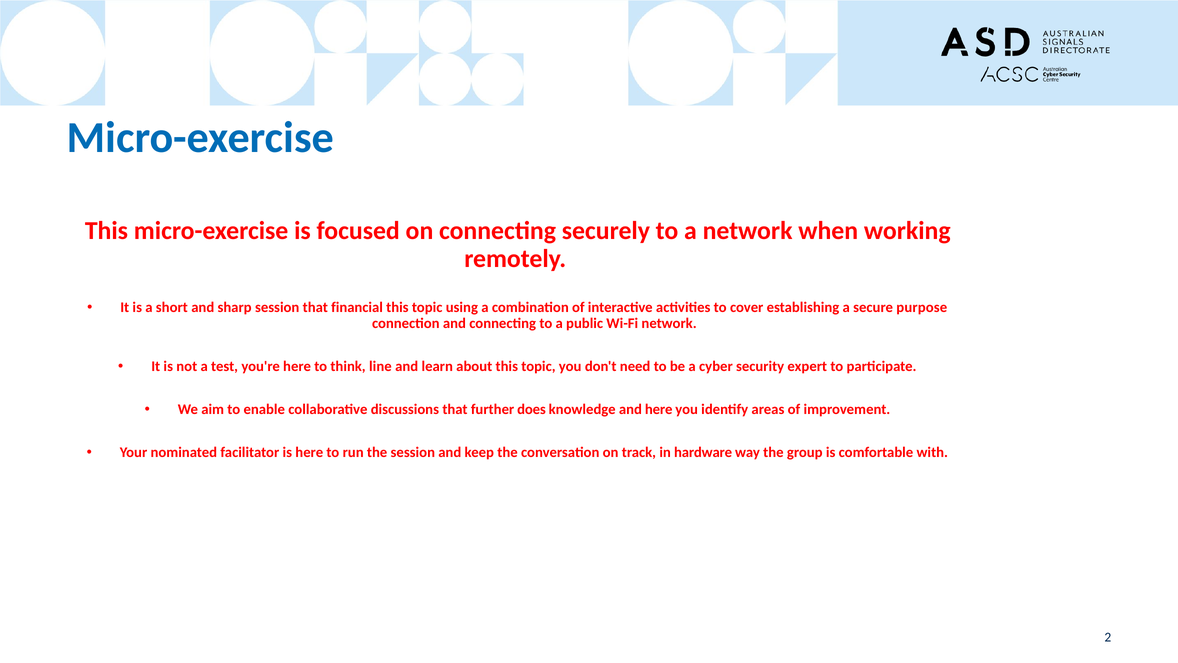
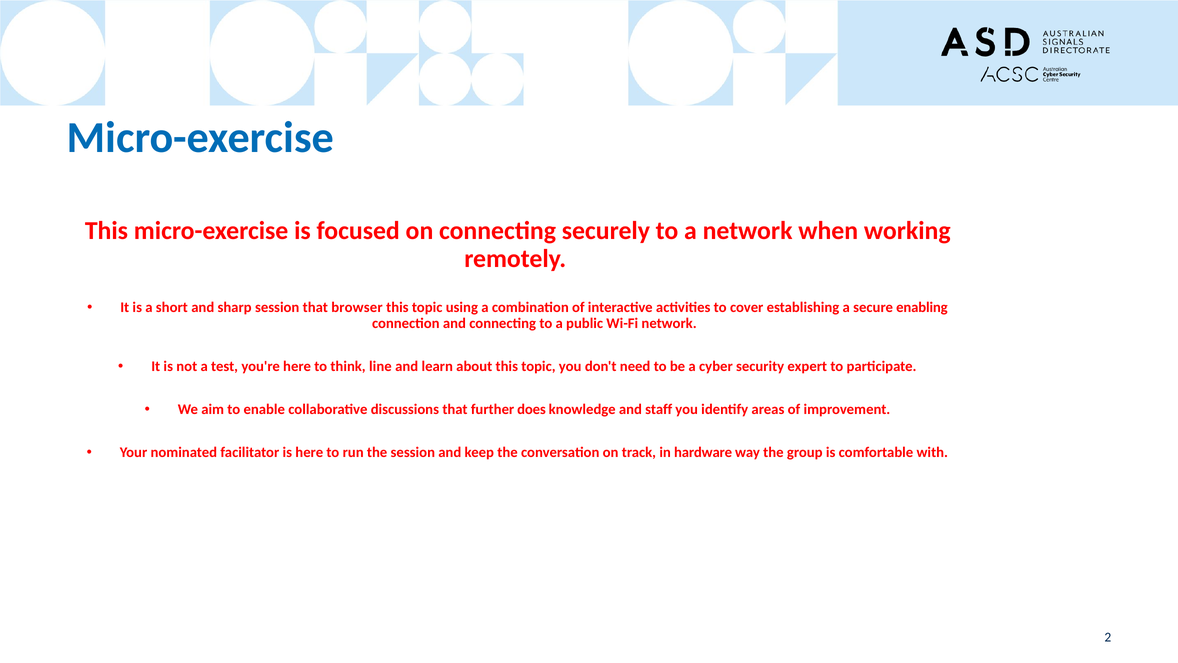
financial: financial -> browser
purpose: purpose -> enabling
and here: here -> staff
